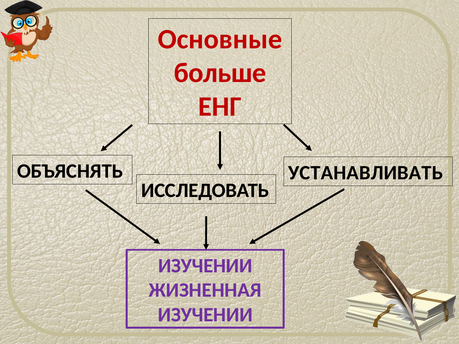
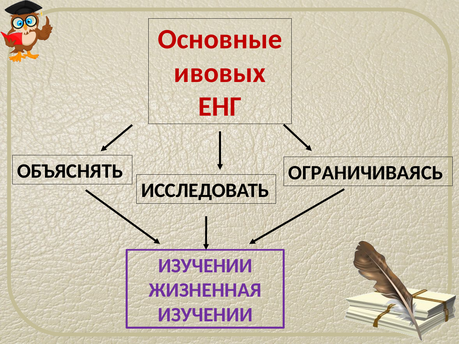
больше: больше -> ивовых
УСТАНАВЛИВАТЬ: УСТАНАВЛИВАТЬ -> ОГРАНИЧИВАЯСЬ
